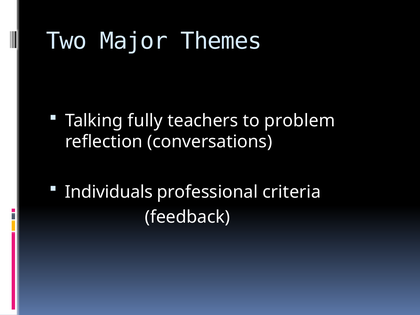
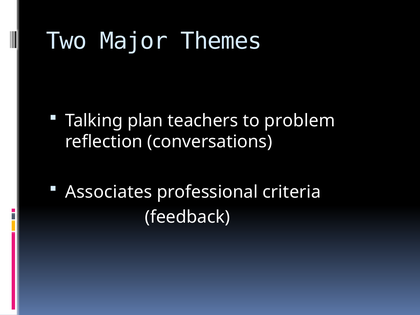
fully: fully -> plan
Individuals: Individuals -> Associates
